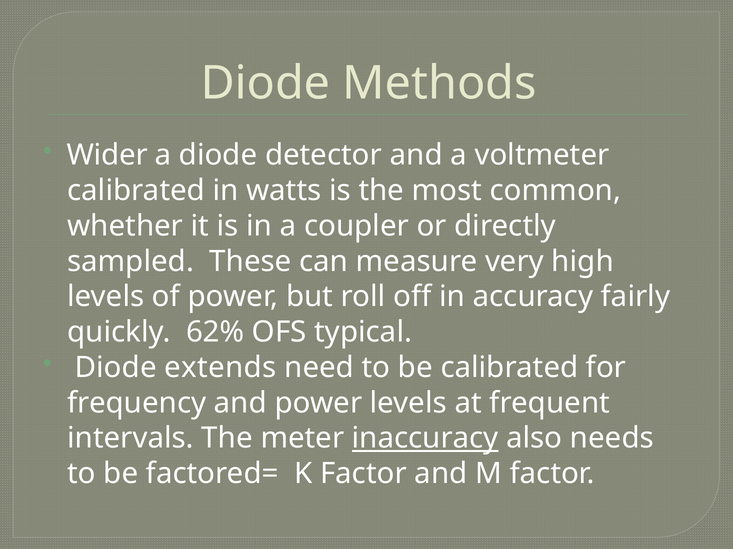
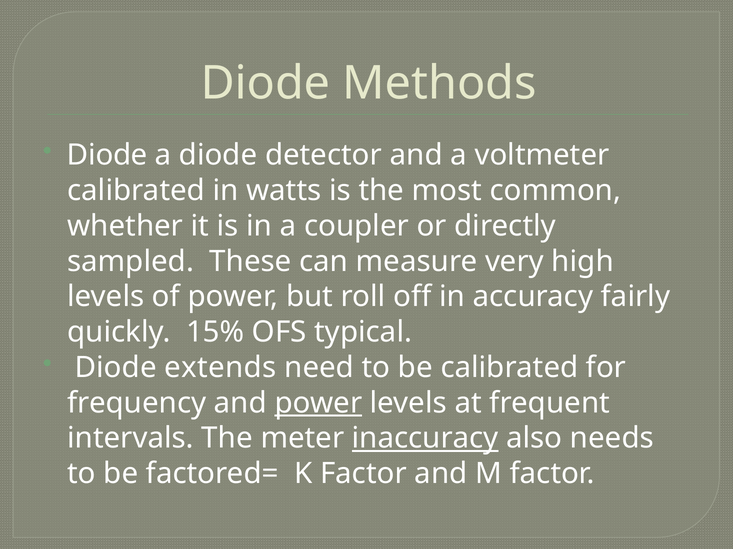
Wider at (107, 155): Wider -> Diode
62%: 62% -> 15%
power at (318, 403) underline: none -> present
